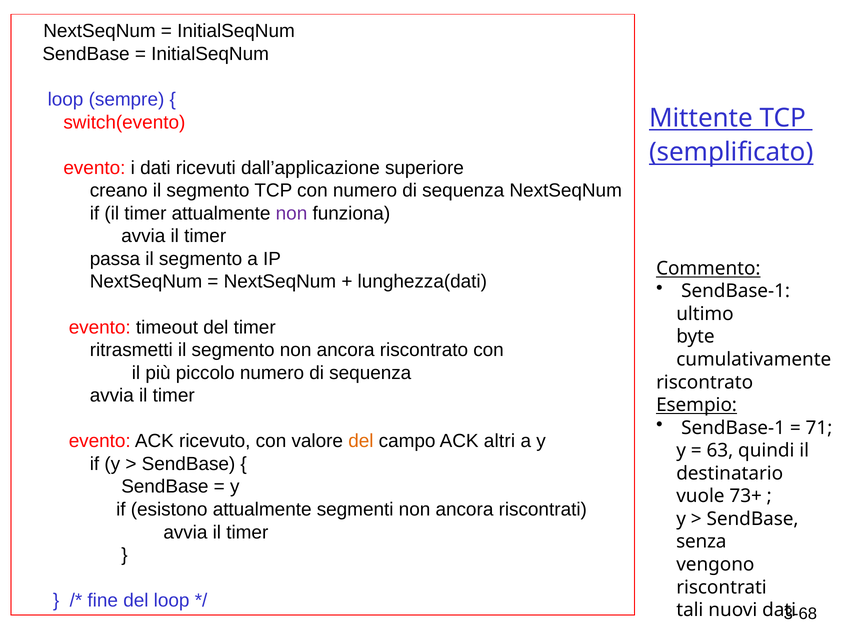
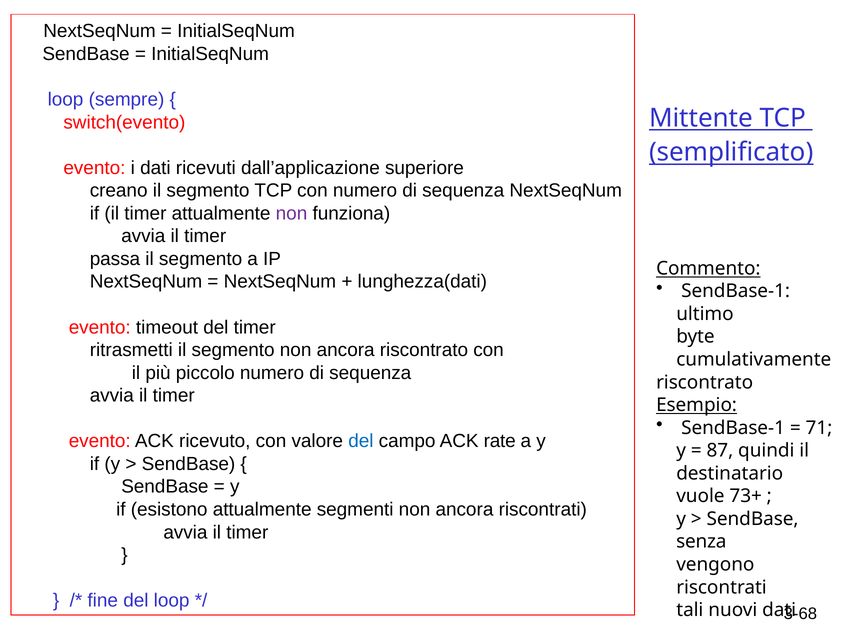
del at (361, 441) colour: orange -> blue
altri: altri -> rate
63: 63 -> 87
